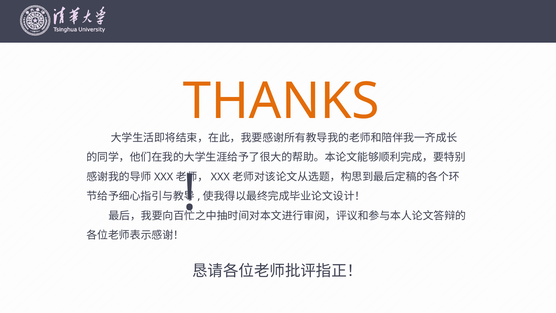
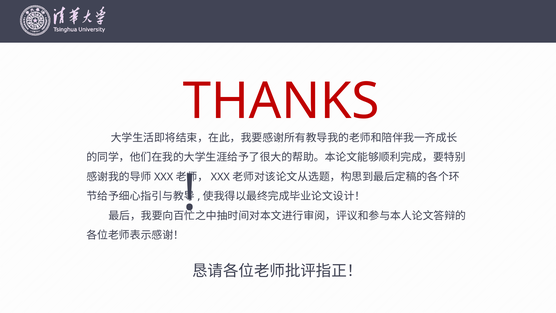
THANKS colour: orange -> red
